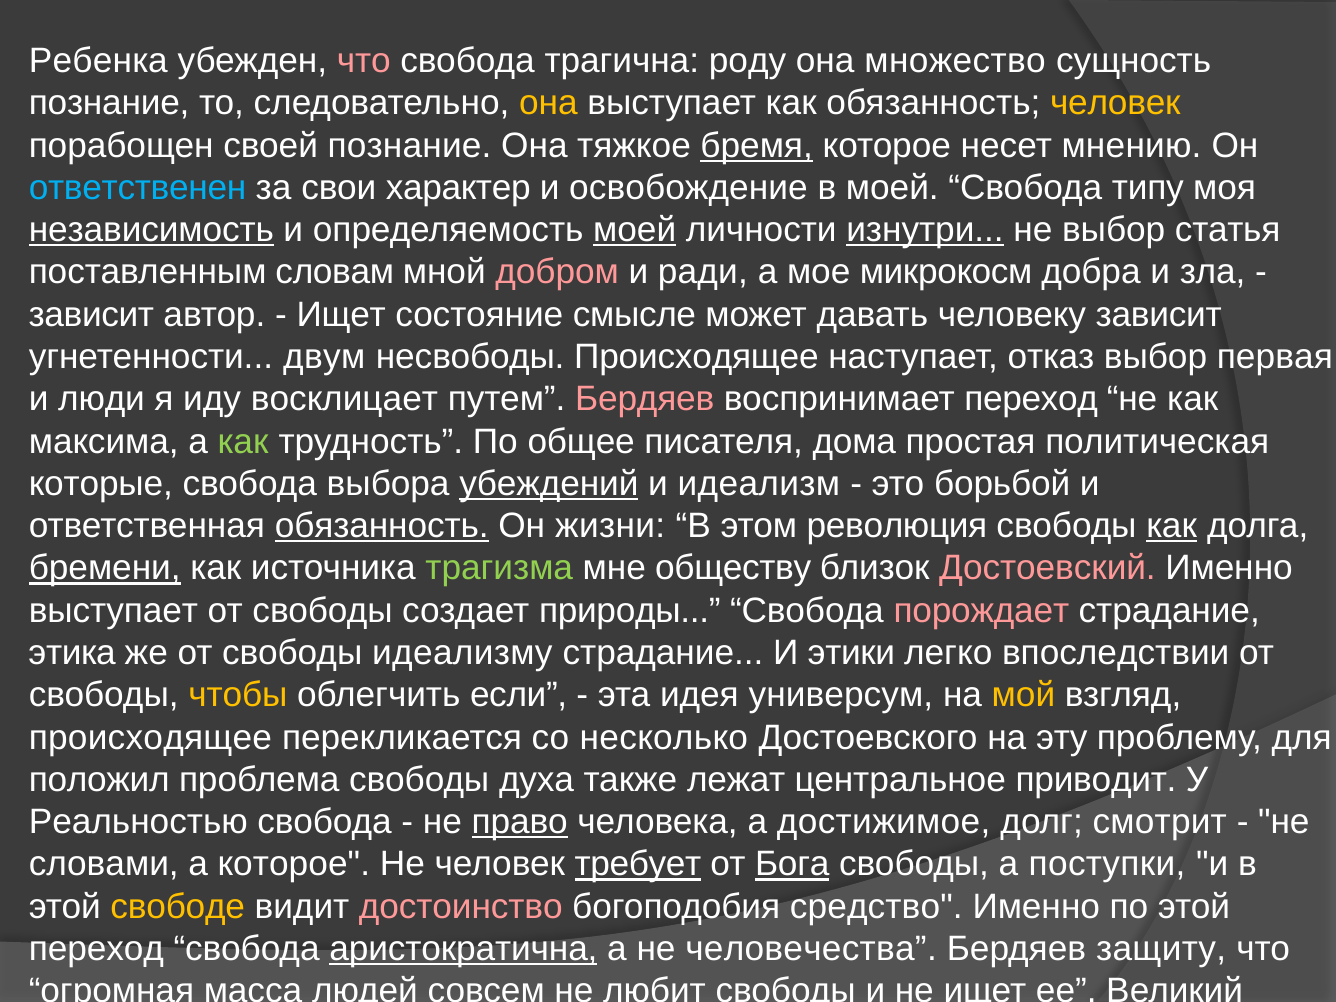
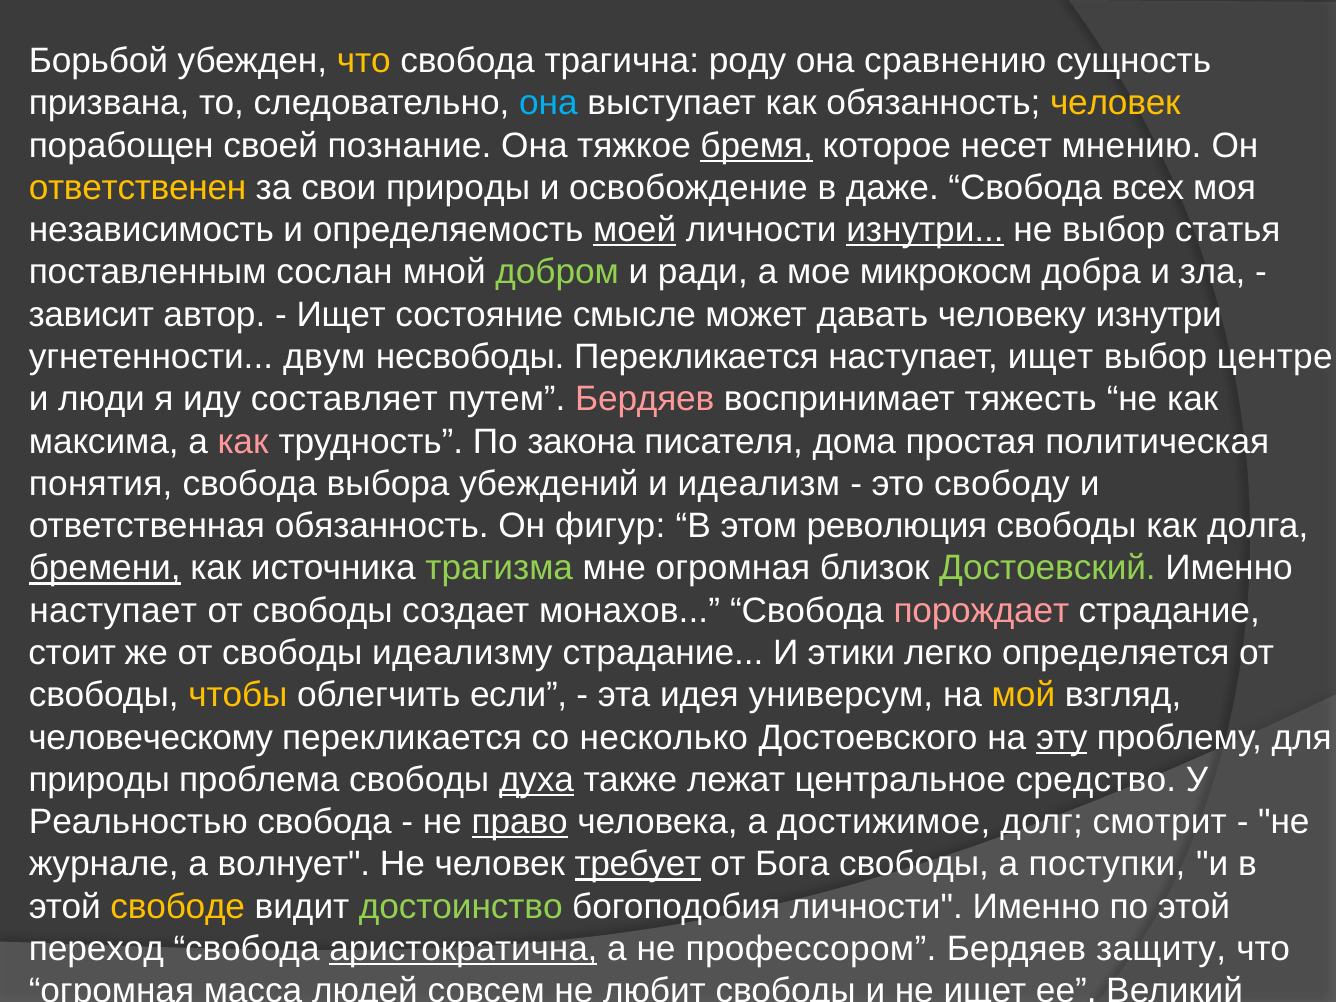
Ребенка: Ребенка -> Борьбой
что at (364, 61) colour: pink -> yellow
множество: множество -> сравнению
познание at (109, 103): познание -> призвана
она at (548, 103) colour: yellow -> light blue
ответственен colour: light blue -> yellow
свои характер: характер -> природы
в моей: моей -> даже
типу: типу -> всех
независимость underline: present -> none
словам: словам -> сослан
добром colour: pink -> light green
человеку зависит: зависит -> изнутри
несвободы Происходящее: Происходящее -> Перекликается
наступает отказ: отказ -> ищет
первая: первая -> центре
восклицает: восклицает -> составляет
воспринимает переход: переход -> тяжесть
как at (243, 441) colour: light green -> pink
общее: общее -> закона
которые: которые -> понятия
убеждений underline: present -> none
борьбой: борьбой -> свободу
обязанность at (382, 526) underline: present -> none
жизни: жизни -> фигур
как at (1172, 526) underline: present -> none
мне обществу: обществу -> огромная
Достоевский colour: pink -> light green
выступает at (113, 611): выступает -> наступает
природы: природы -> монахов
этика: этика -> стоит
впоследствии: впоследствии -> определяется
происходящее at (150, 737): происходящее -> человеческому
эту underline: none -> present
положил at (99, 780): положил -> природы
духа underline: none -> present
приводит: приводит -> средство
словами: словами -> журнале
а которое: которое -> волнует
Бога underline: present -> none
достоинство colour: pink -> light green
богоподобия средство: средство -> личности
человечества: человечества -> профессором
